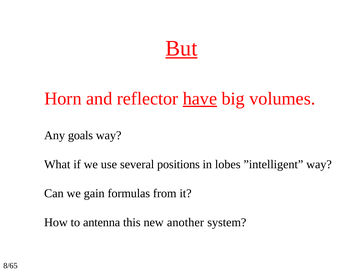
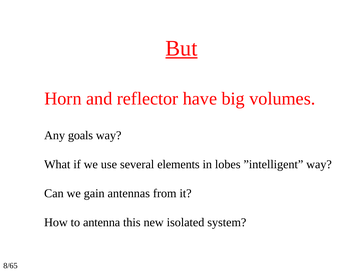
have underline: present -> none
positions: positions -> elements
formulas: formulas -> antennas
another: another -> isolated
